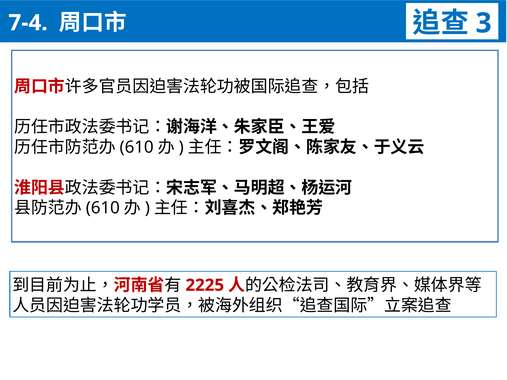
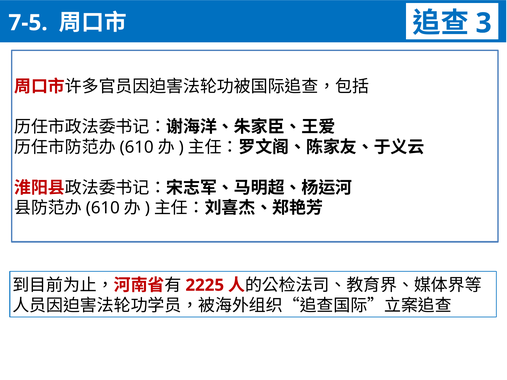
7-4: 7-4 -> 7-5
